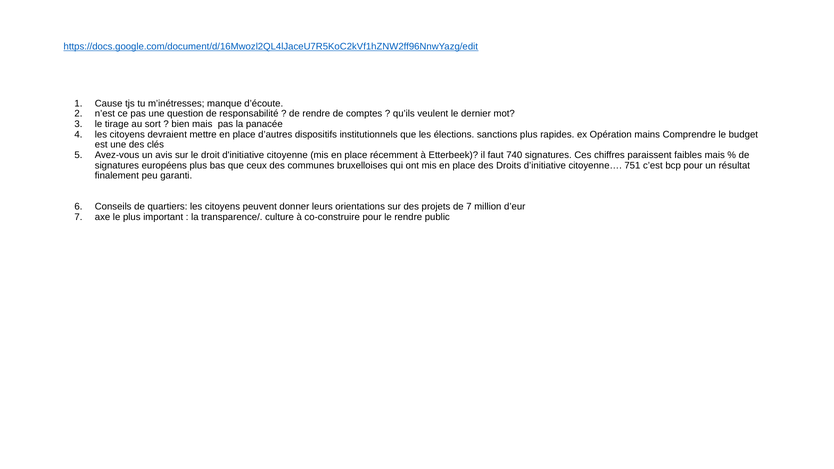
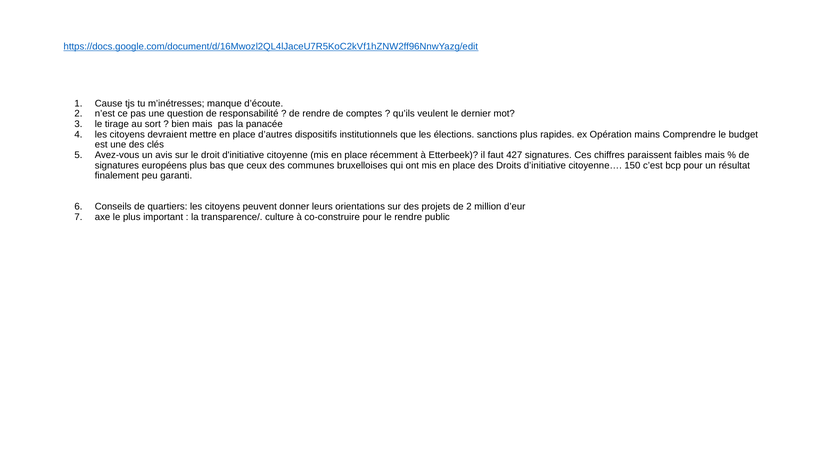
740: 740 -> 427
751: 751 -> 150
de 7: 7 -> 2
